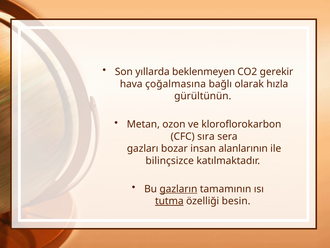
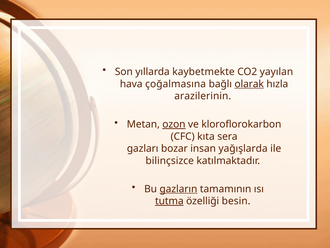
beklenmeyen: beklenmeyen -> kaybetmekte
gerekir: gerekir -> yayılan
olarak underline: none -> present
gürültünün: gürültünün -> arazilerinin
ozon underline: none -> present
sıra: sıra -> kıta
alanlarının: alanlarının -> yağışlarda
